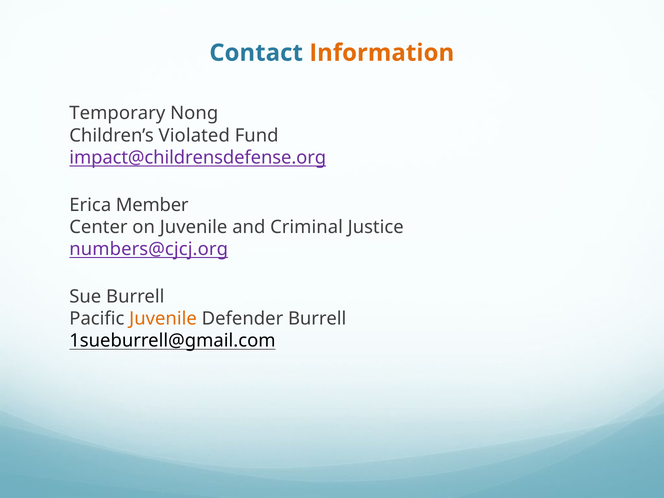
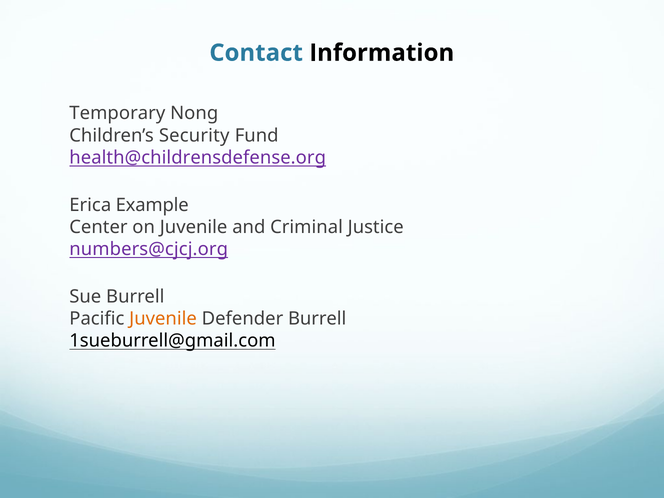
Information colour: orange -> black
Violated: Violated -> Security
impact@childrensdefense.org: impact@childrensdefense.org -> health@childrensdefense.org
Member: Member -> Example
